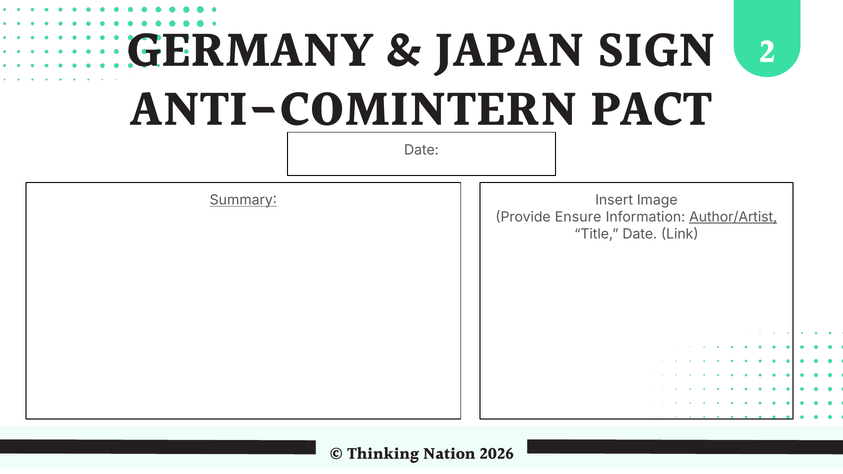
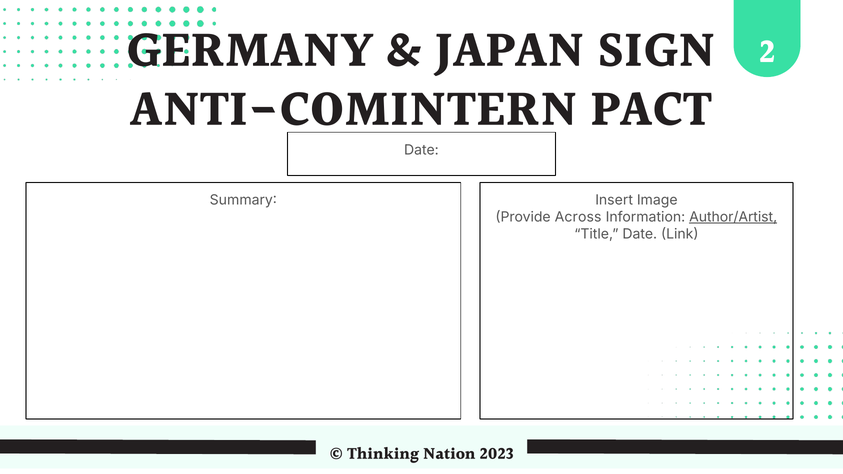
Summary underline: present -> none
Ensure: Ensure -> Across
2026: 2026 -> 2023
